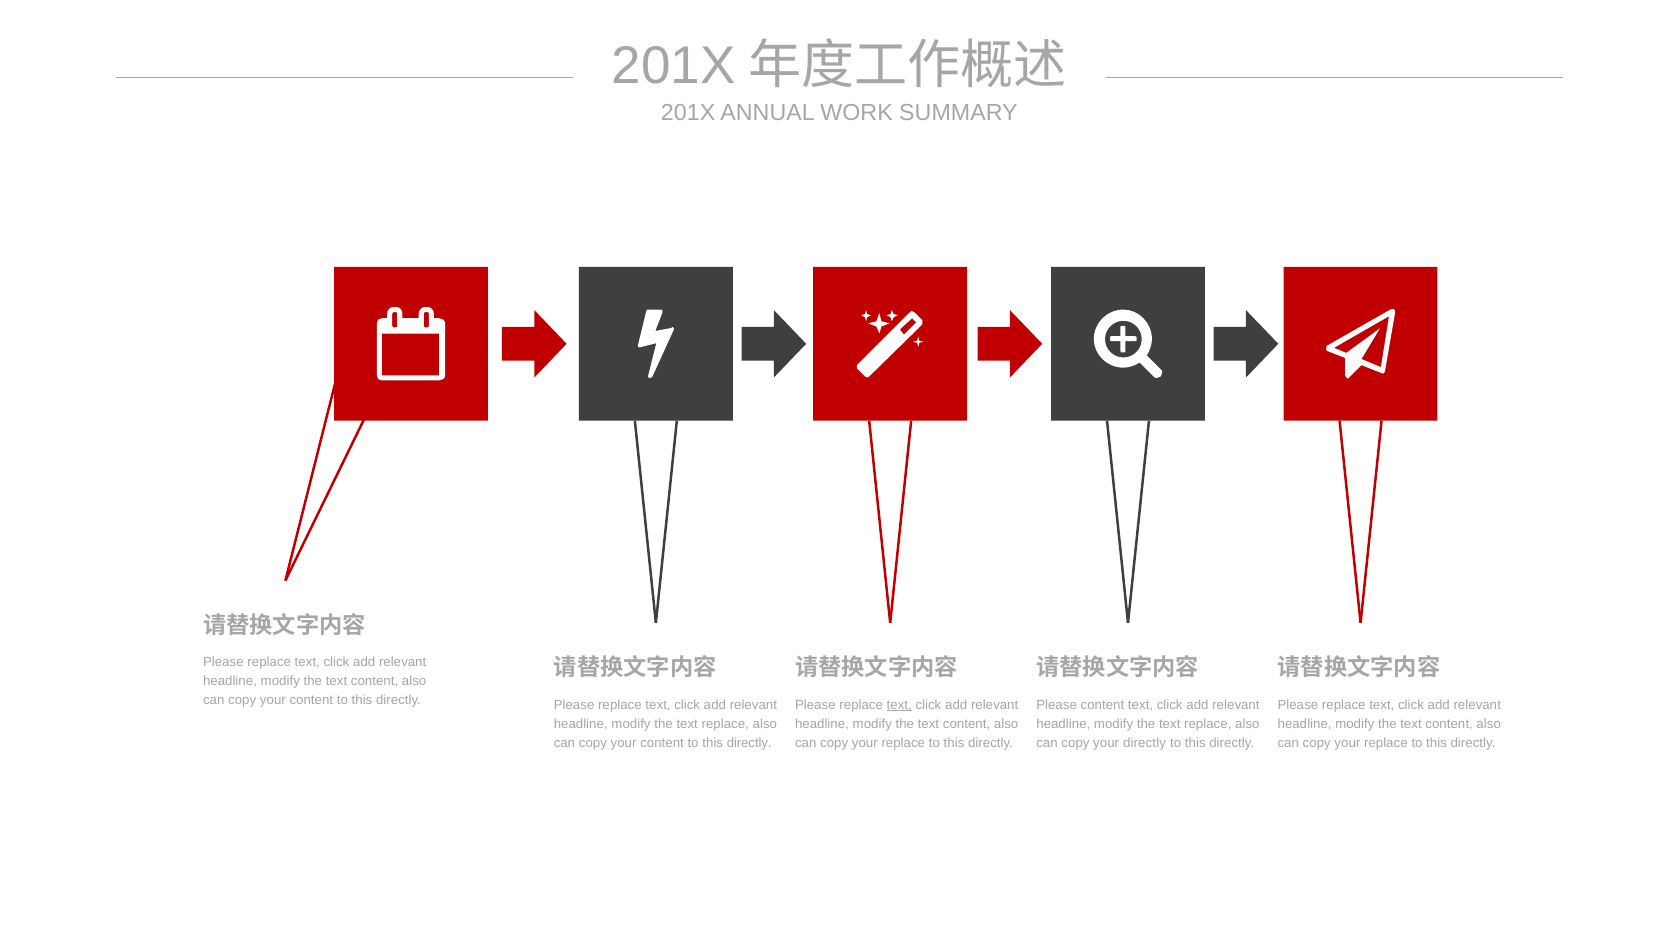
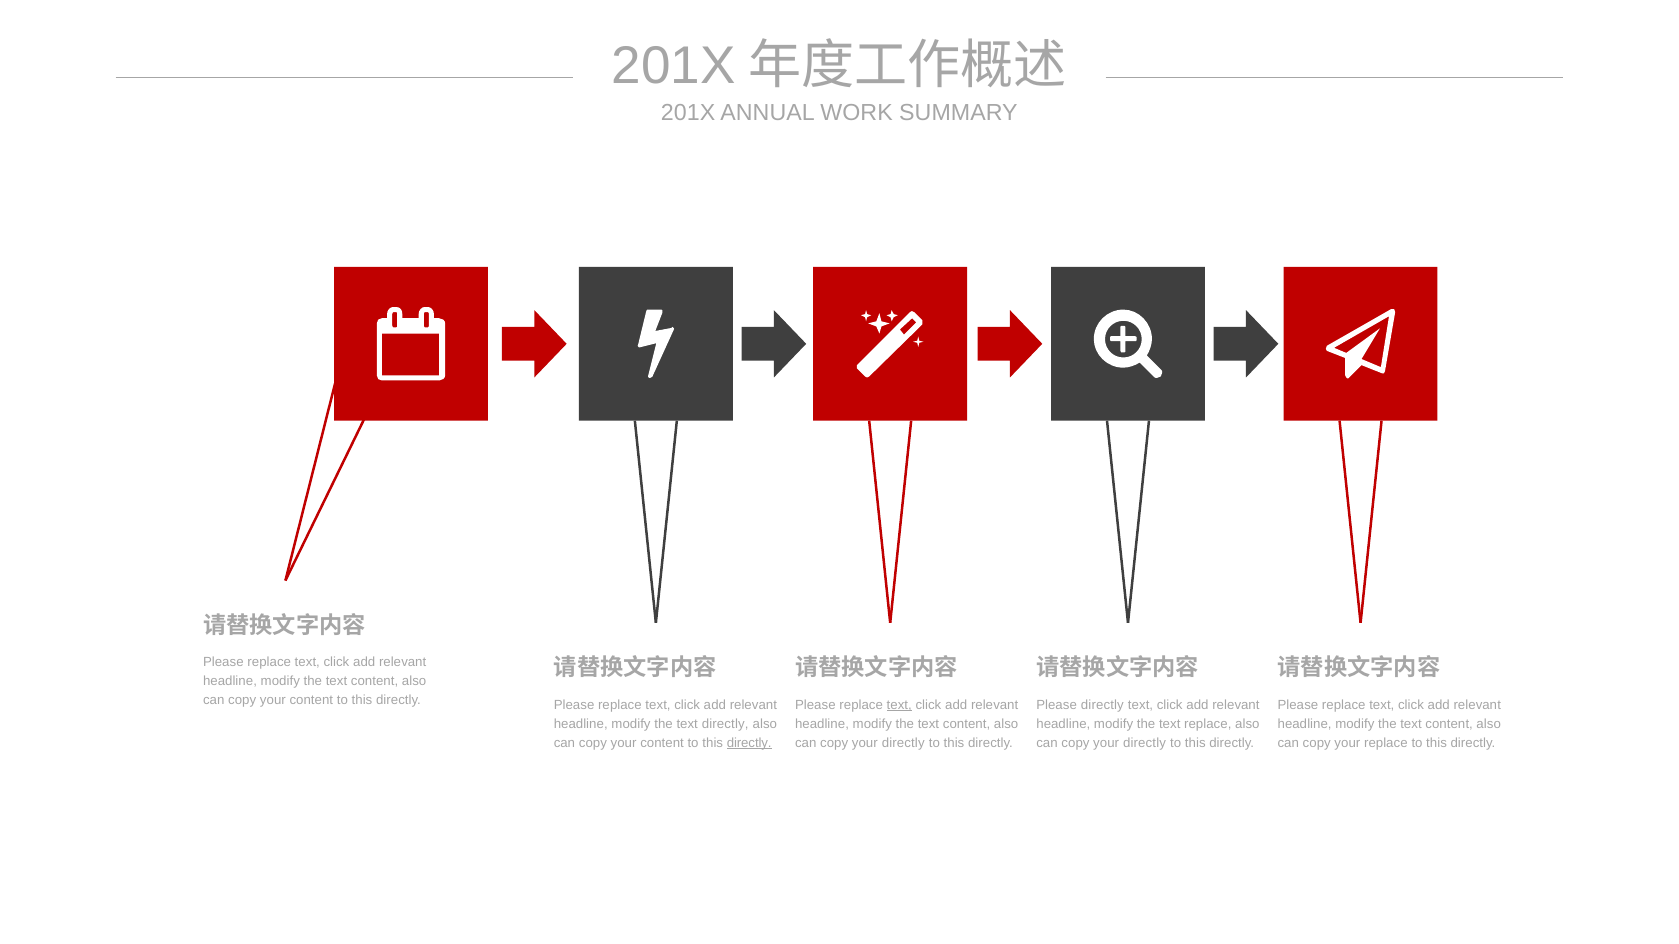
Please content: content -> directly
replace at (725, 724): replace -> directly
directly at (749, 743) underline: none -> present
replace at (903, 743): replace -> directly
